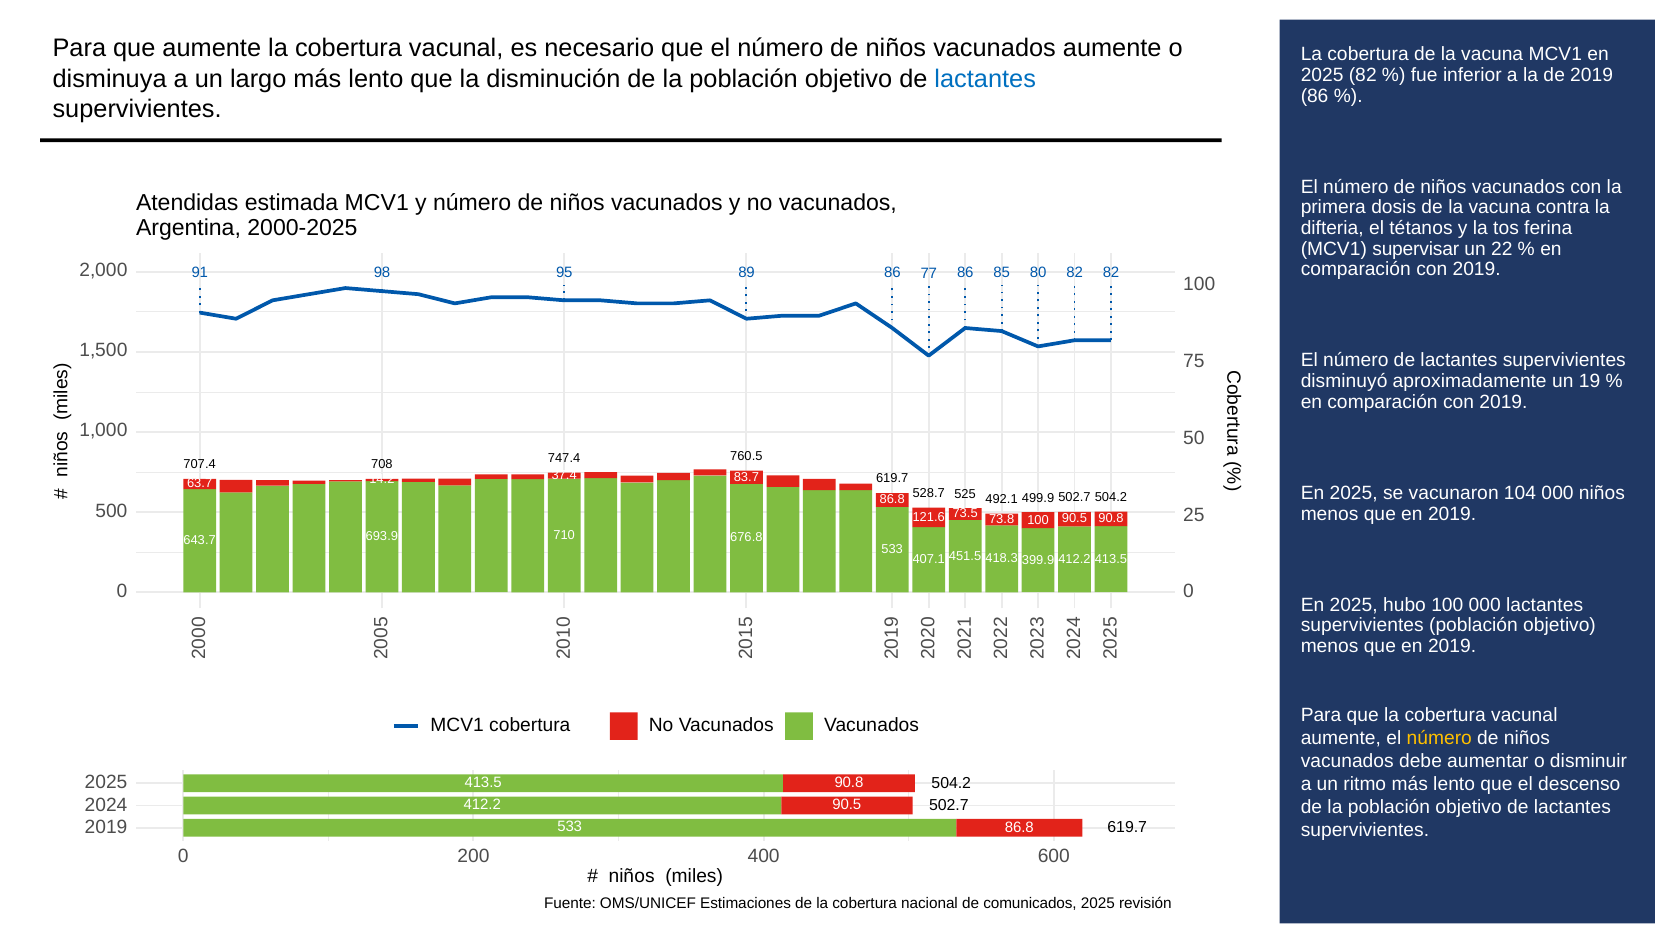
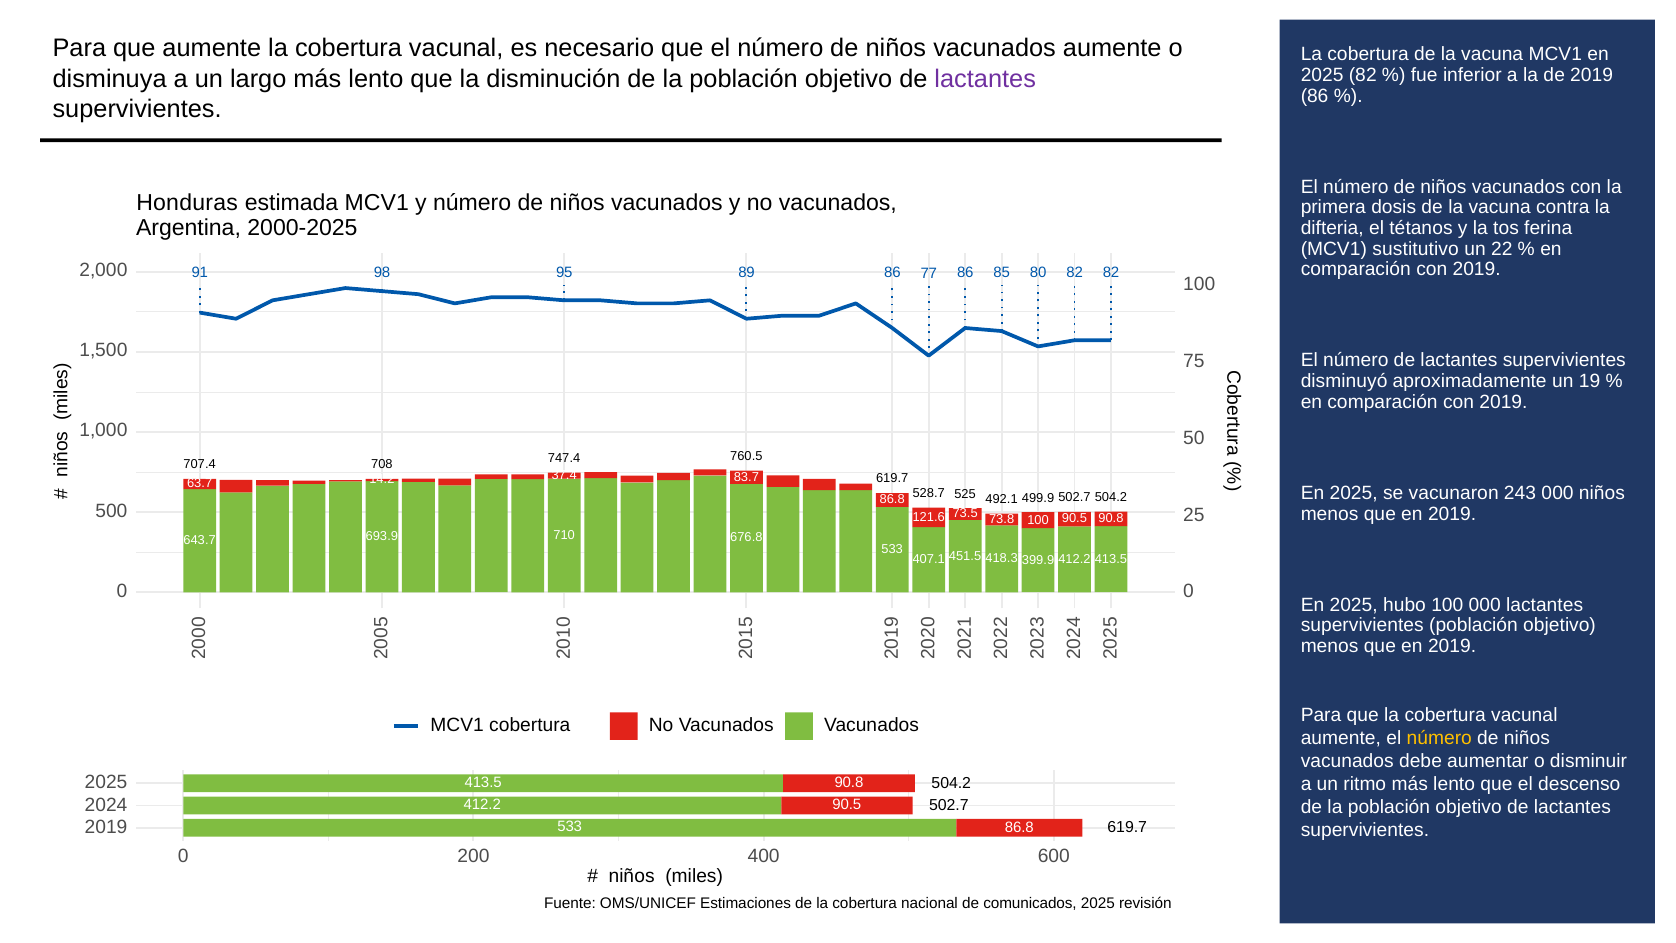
lactantes at (985, 79) colour: blue -> purple
Atendidas: Atendidas -> Honduras
supervisar: supervisar -> sustitutivo
104: 104 -> 243
